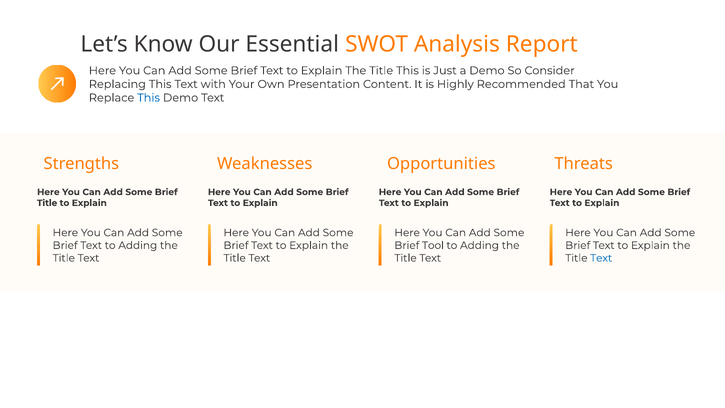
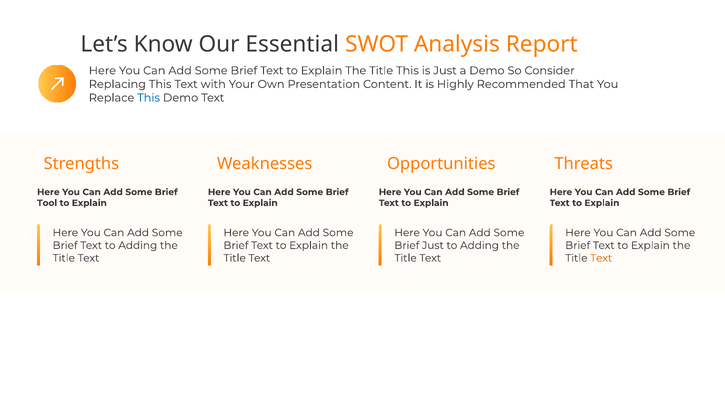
Title at (47, 203): Title -> Tool
Tool at (433, 245): Tool -> Just
Text at (601, 258) colour: blue -> orange
